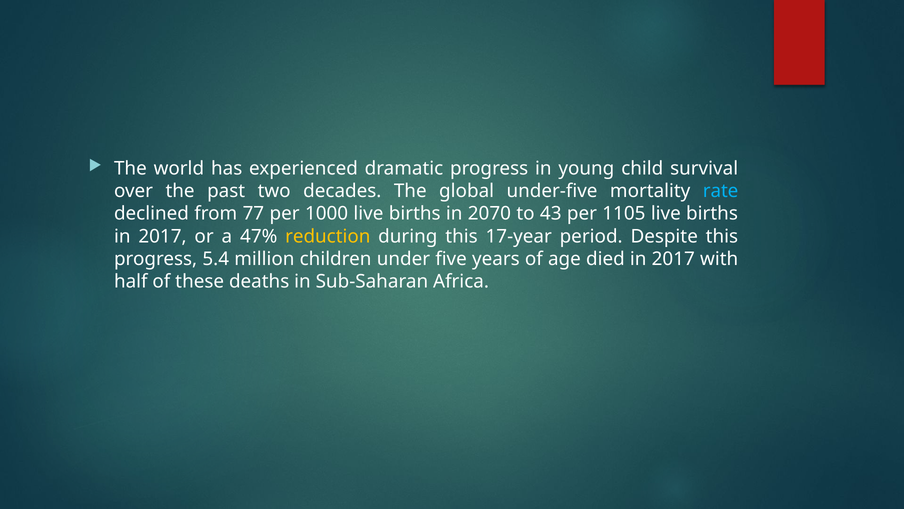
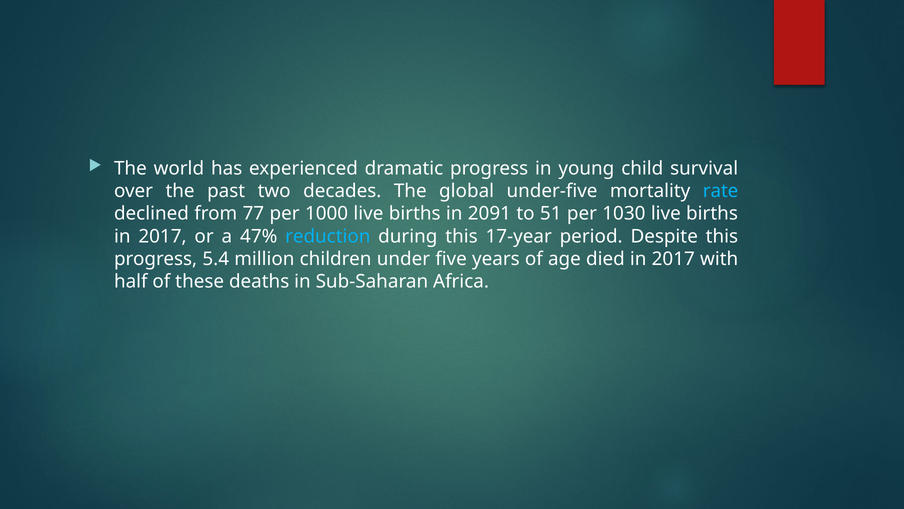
2070: 2070 -> 2091
43: 43 -> 51
1105: 1105 -> 1030
reduction colour: yellow -> light blue
